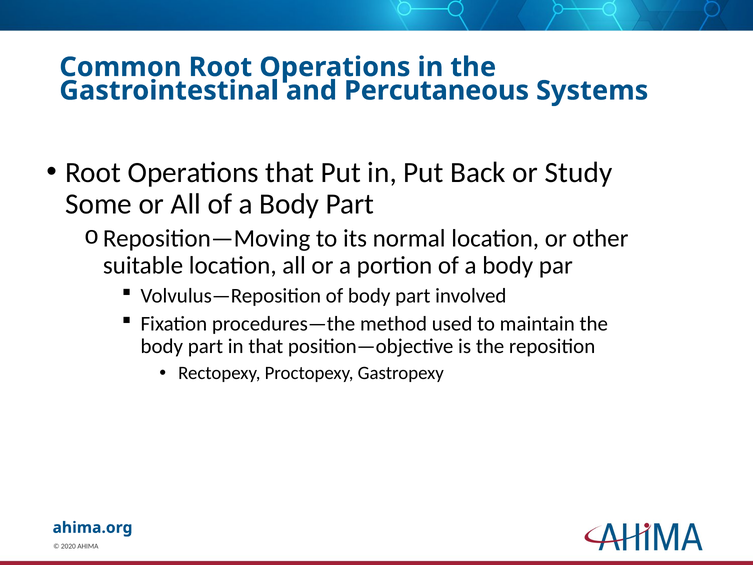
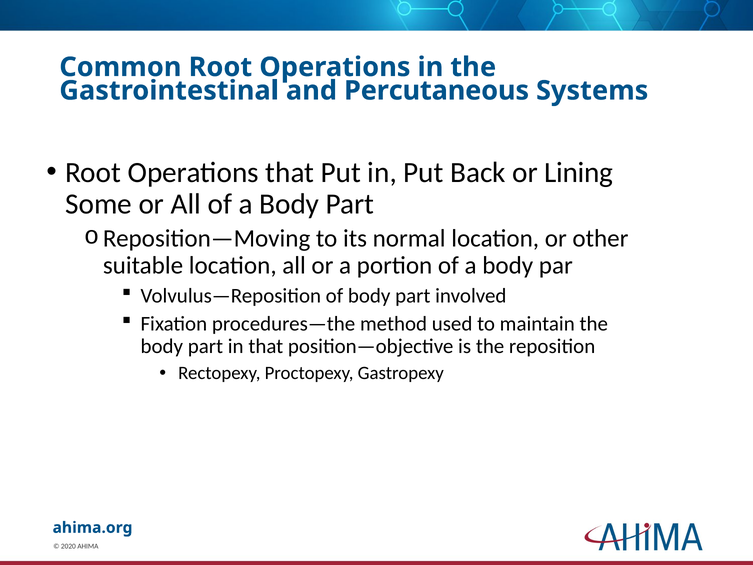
Study: Study -> Lining
